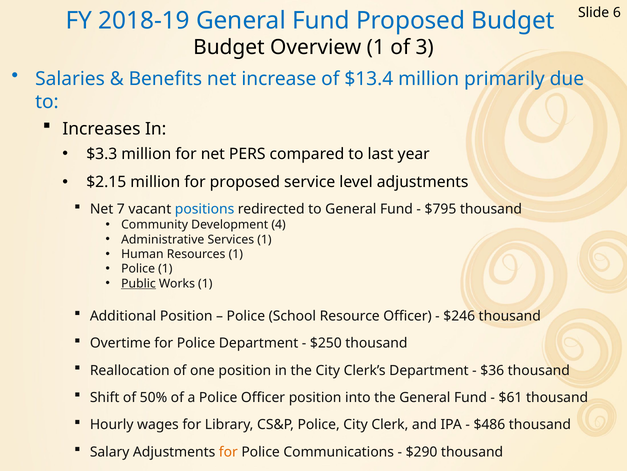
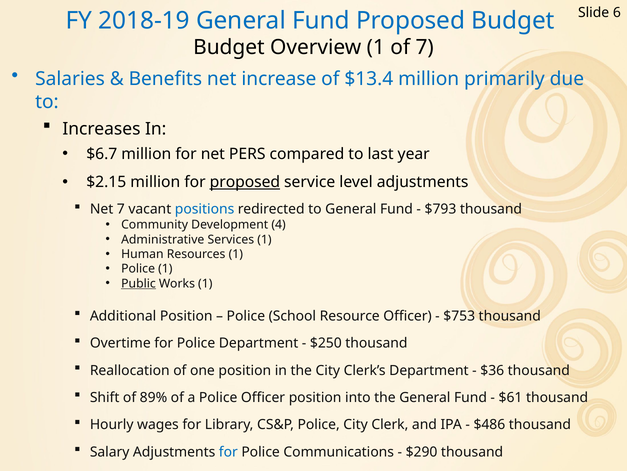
of 3: 3 -> 7
$3.3: $3.3 -> $6.7
proposed at (245, 182) underline: none -> present
$795: $795 -> $793
$246: $246 -> $753
50%: 50% -> 89%
for at (228, 451) colour: orange -> blue
